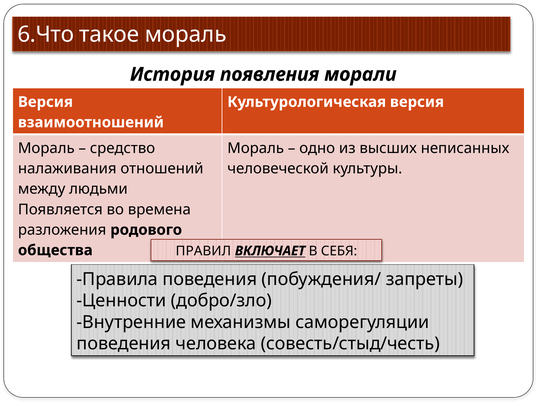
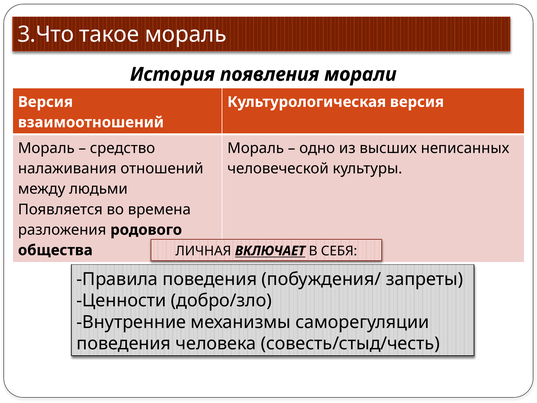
6.Что: 6.Что -> 3.Что
ПРАВИЛ: ПРАВИЛ -> ЛИЧНАЯ
